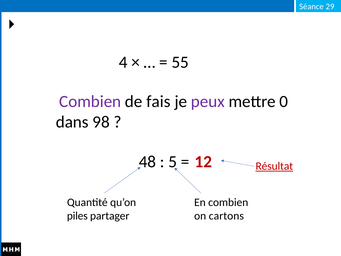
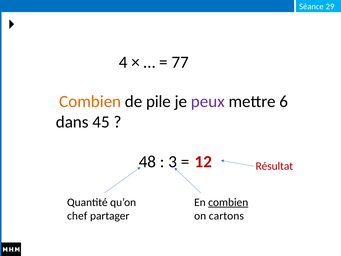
55: 55 -> 77
Combien at (90, 101) colour: purple -> orange
fais: fais -> pile
0: 0 -> 6
98: 98 -> 45
5: 5 -> 3
Résultat underline: present -> none
combien at (228, 202) underline: none -> present
piles: piles -> chef
